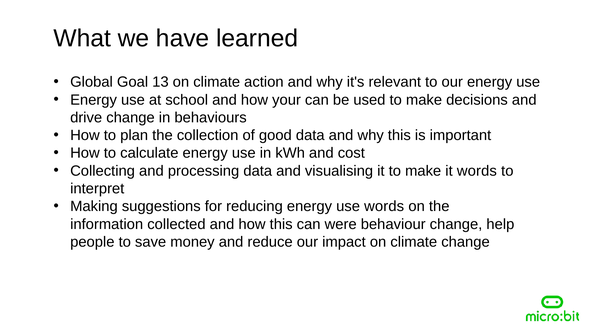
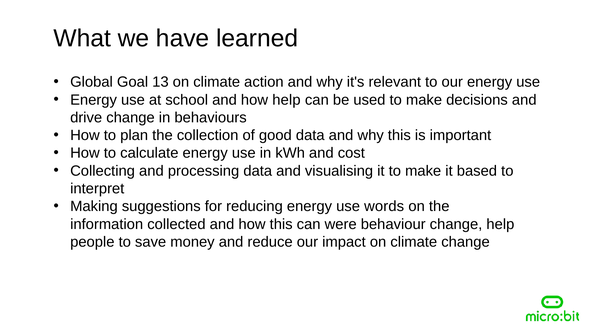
how your: your -> help
it words: words -> based
